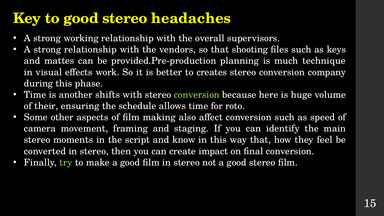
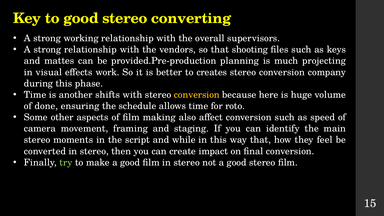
headaches: headaches -> converting
technique: technique -> projecting
conversion at (197, 95) colour: light green -> yellow
their: their -> done
know: know -> while
